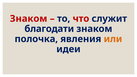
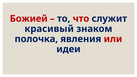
Знаком at (29, 19): Знаком -> Божией
благодати: благодати -> красивый
или colour: orange -> red
